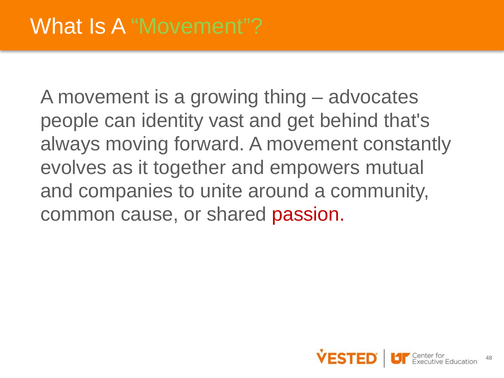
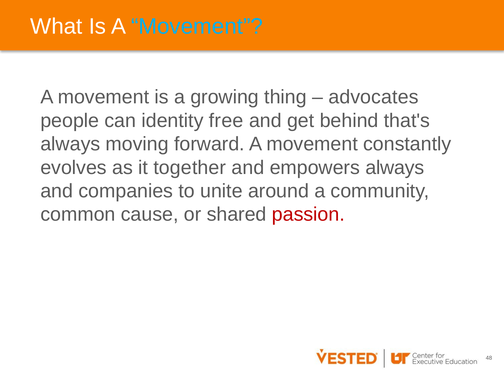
Movement at (197, 26) colour: light green -> light blue
vast: vast -> free
empowers mutual: mutual -> always
